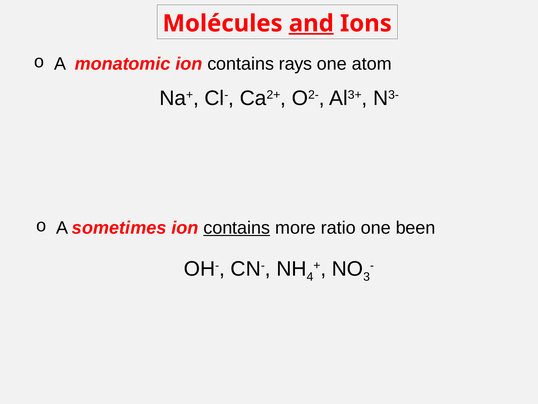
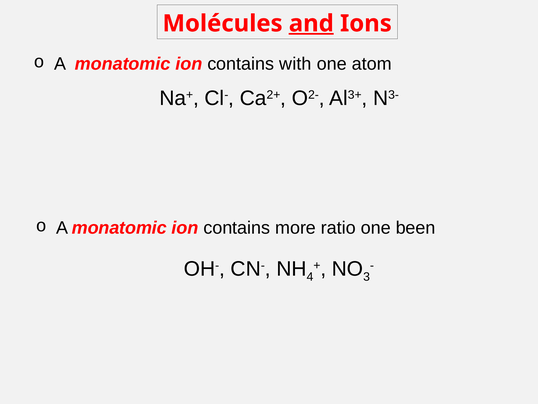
rays: rays -> with
sometimes at (119, 228): sometimes -> monatomic
contains at (237, 228) underline: present -> none
